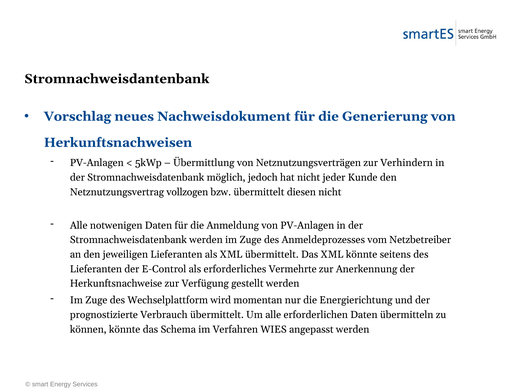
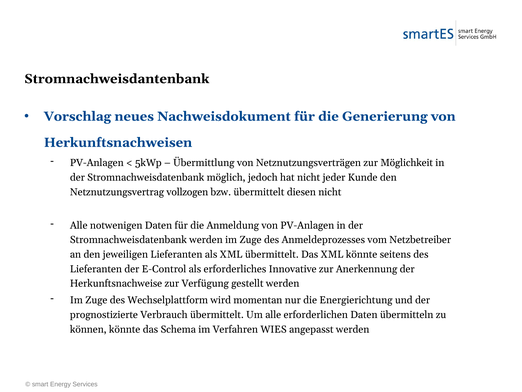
Verhindern: Verhindern -> Möglichkeit
Vermehrte: Vermehrte -> Innovative
